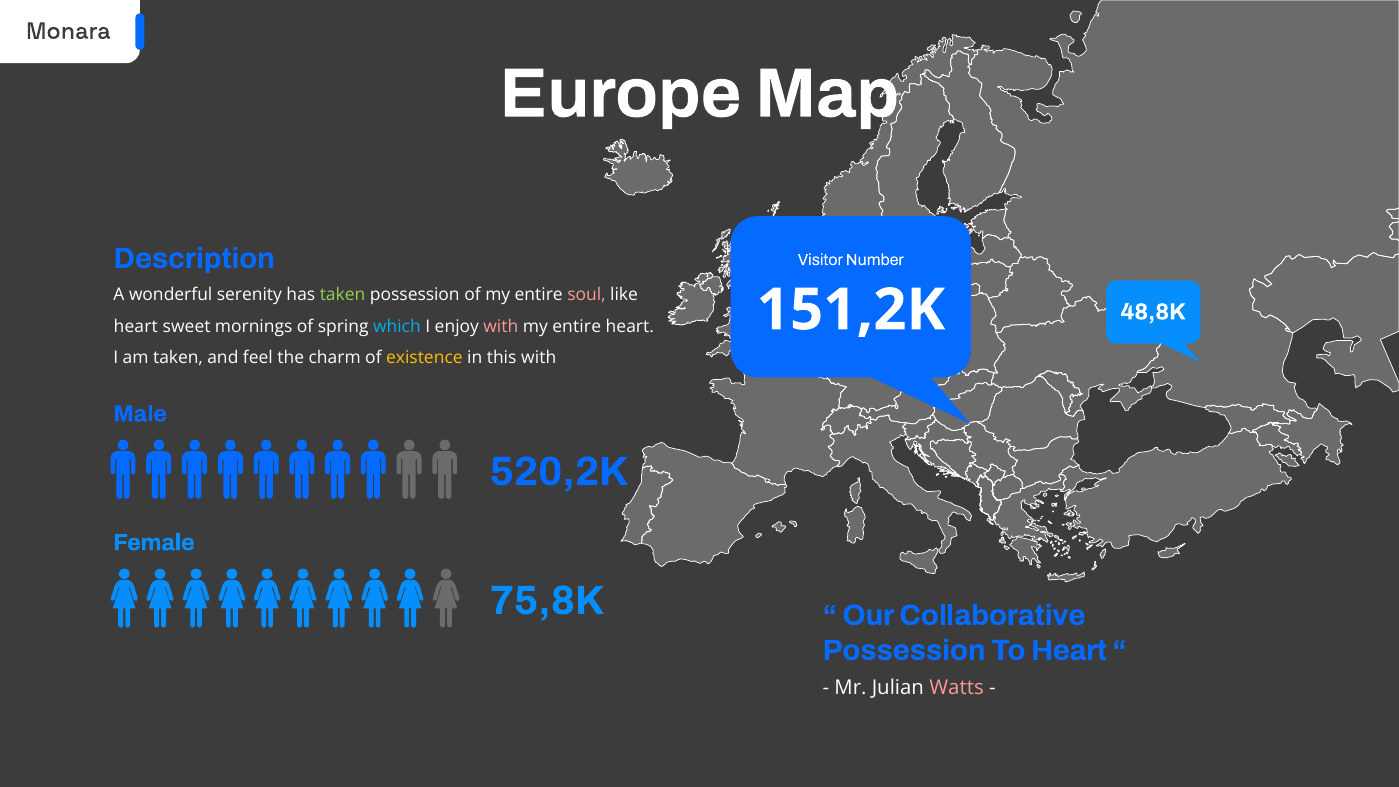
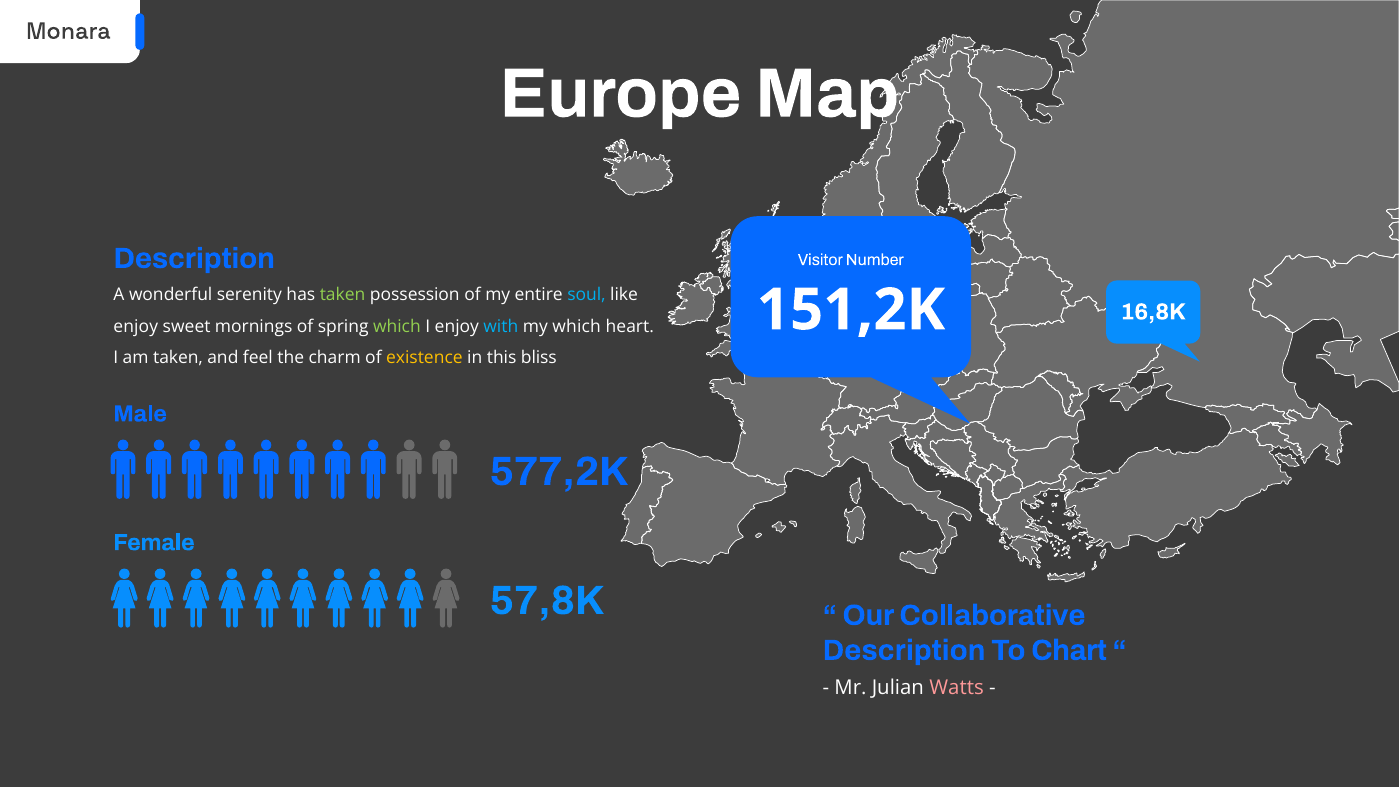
soul colour: pink -> light blue
48,8K: 48,8K -> 16,8K
heart at (136, 326): heart -> enjoy
which at (397, 326) colour: light blue -> light green
with at (501, 326) colour: pink -> light blue
entire at (577, 326): entire -> which
this with: with -> bliss
520,2K: 520,2K -> 577,2K
75,8K: 75,8K -> 57,8K
Possession at (904, 650): Possession -> Description
To Heart: Heart -> Chart
